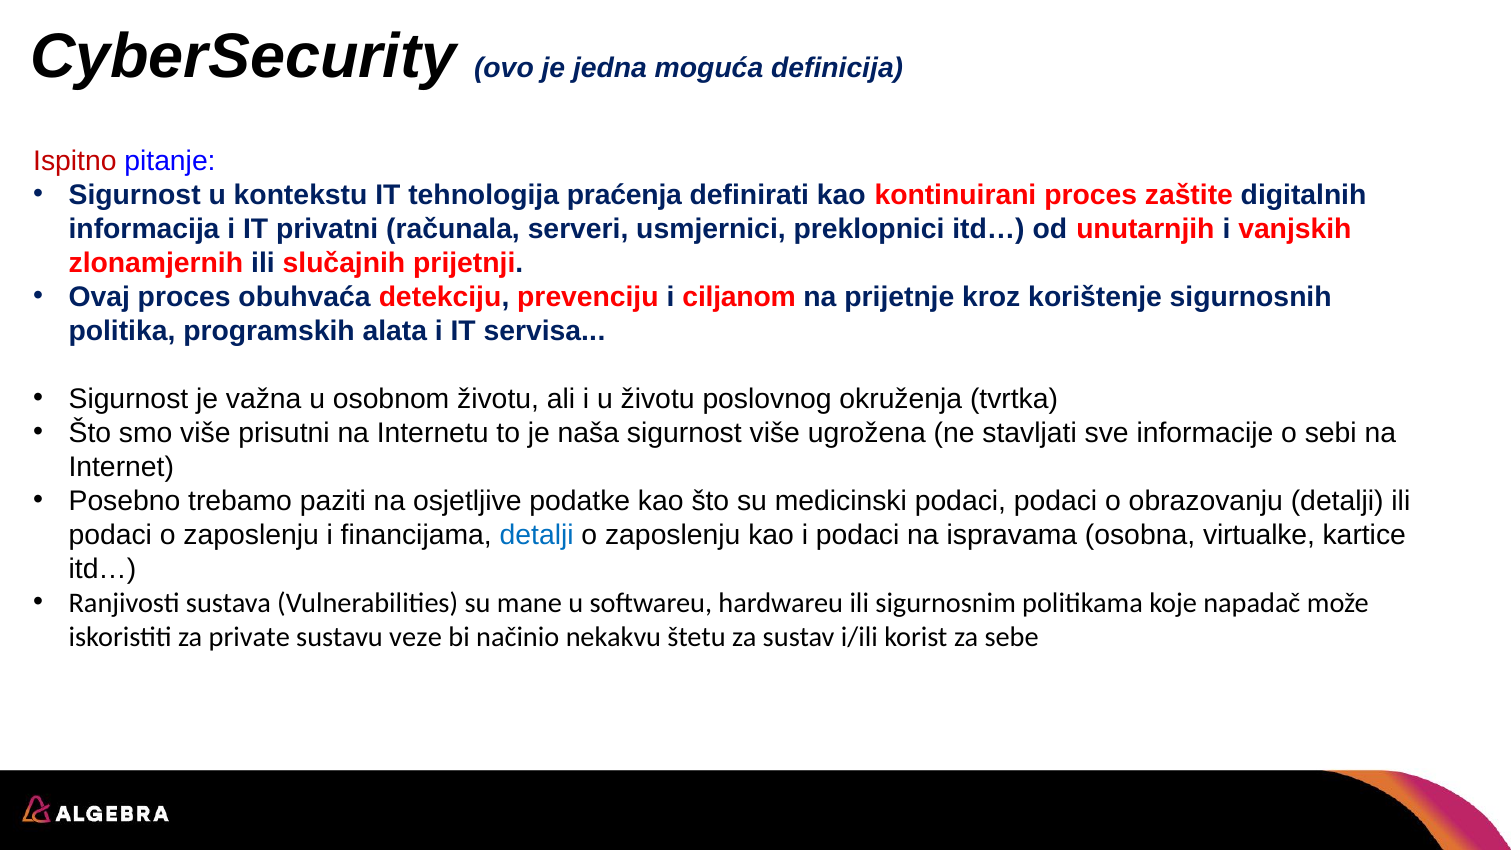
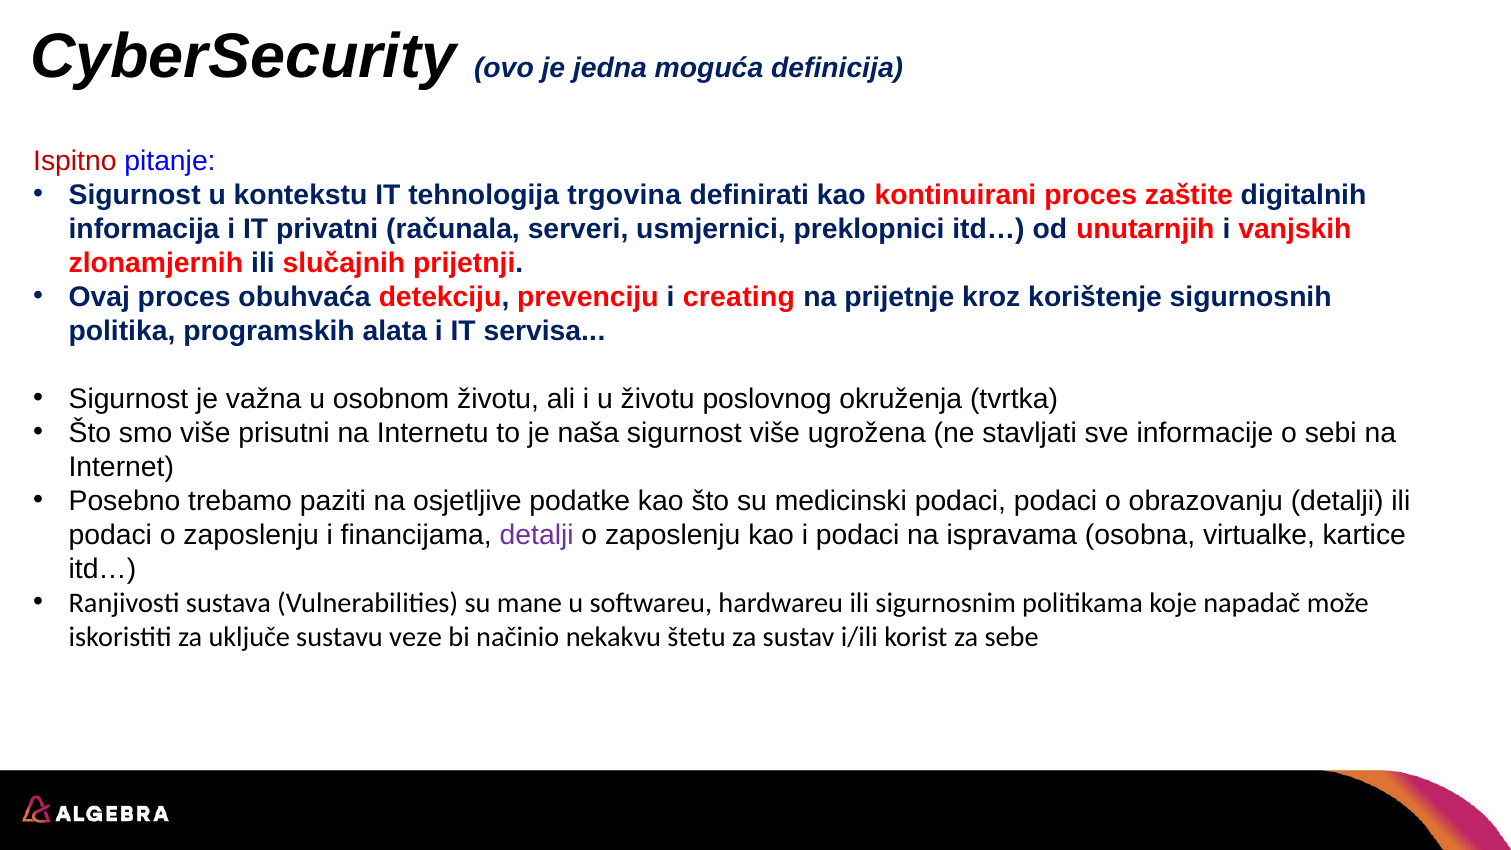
praćenja: praćenja -> trgovina
ciljanom: ciljanom -> creating
detalji at (537, 535) colour: blue -> purple
private: private -> uključe
